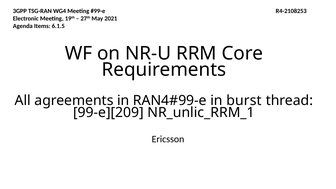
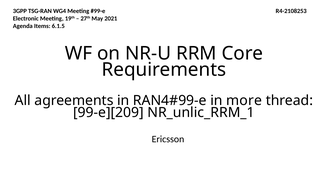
burst: burst -> more
